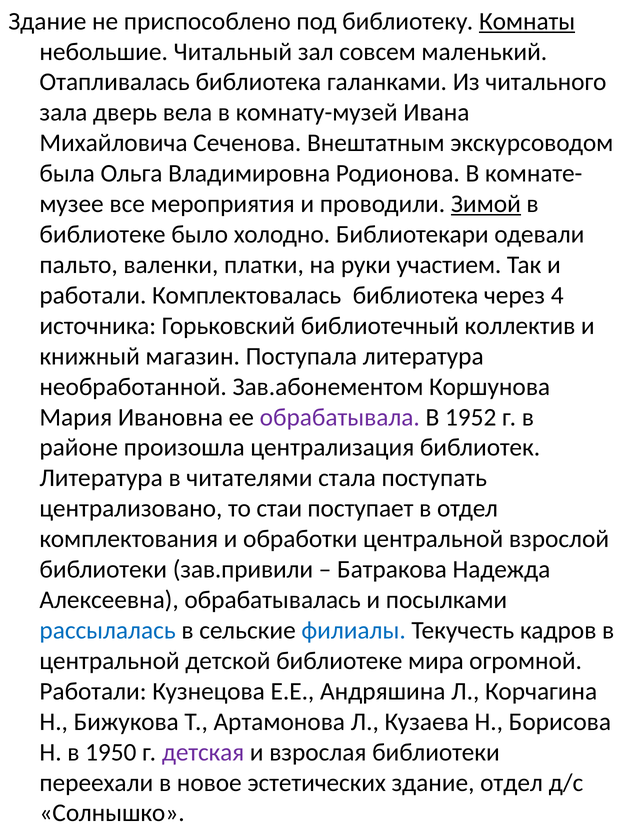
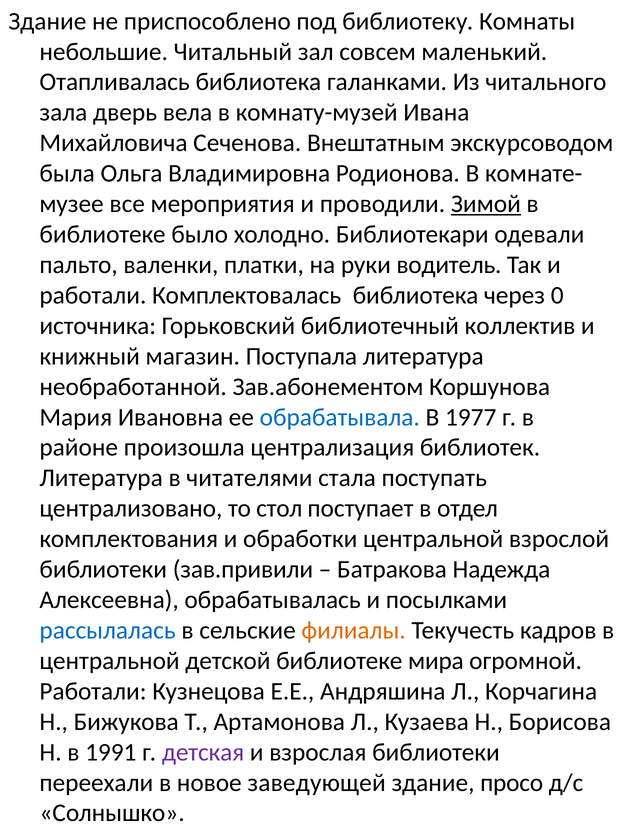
Комнаты underline: present -> none
участием: участием -> водитель
4: 4 -> 0
обрабатывала colour: purple -> blue
1952: 1952 -> 1977
стаи: стаи -> стол
филиалы colour: blue -> orange
1950: 1950 -> 1991
эстетических: эстетических -> заведующей
здание отдел: отдел -> просо
